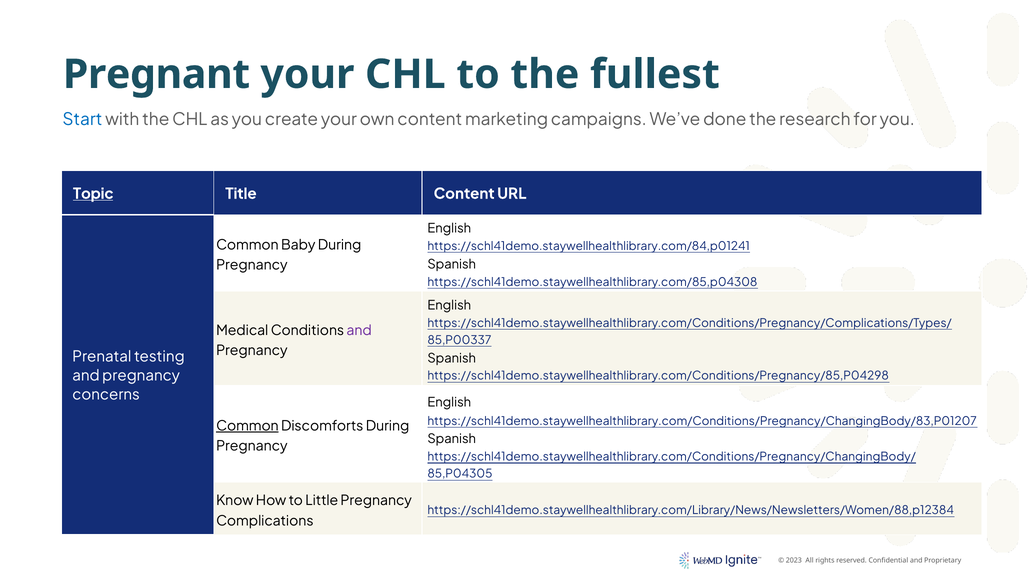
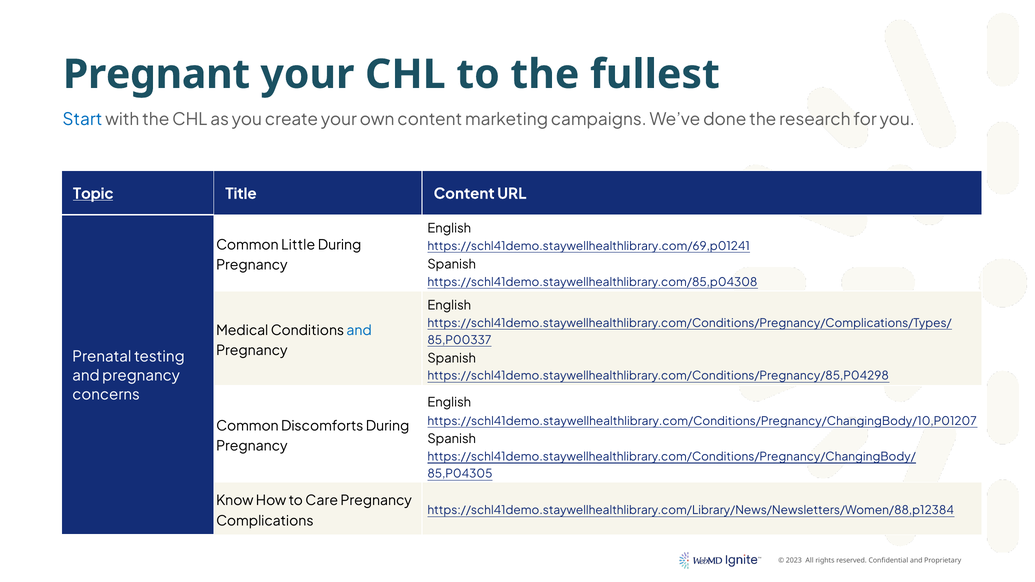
Baby: Baby -> Little
https://schl41demo.staywellhealthlibrary.com/84,p01241: https://schl41demo.staywellhealthlibrary.com/84,p01241 -> https://schl41demo.staywellhealthlibrary.com/69,p01241
and at (359, 331) colour: purple -> blue
https://schl41demo.staywellhealthlibrary.com/Conditions/Pregnancy/ChangingBody/83,P01207: https://schl41demo.staywellhealthlibrary.com/Conditions/Pregnancy/ChangingBody/83,P01207 -> https://schl41demo.staywellhealthlibrary.com/Conditions/Pregnancy/ChangingBody/10,P01207
Common at (247, 426) underline: present -> none
Little: Little -> Care
